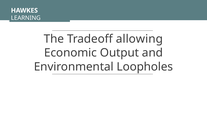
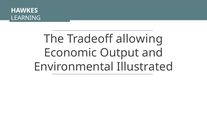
Loopholes: Loopholes -> Illustrated
